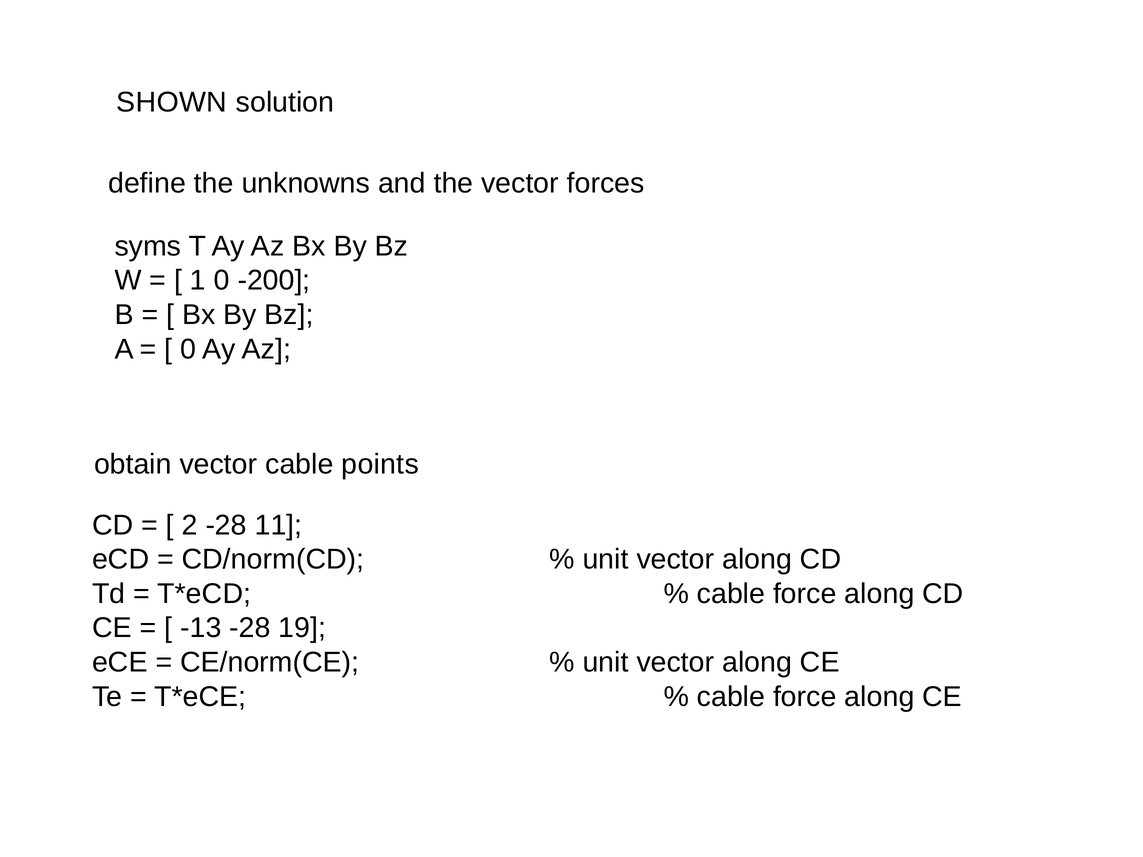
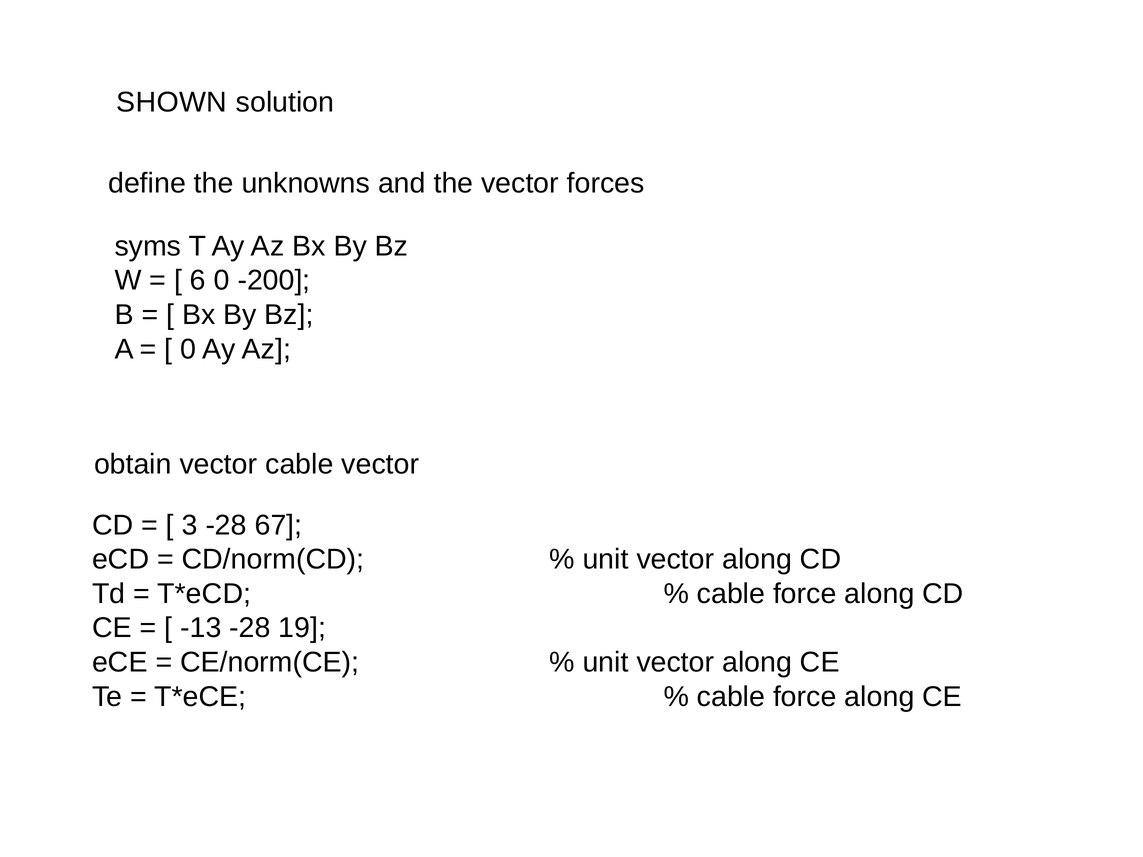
1: 1 -> 6
cable points: points -> vector
2: 2 -> 3
11: 11 -> 67
